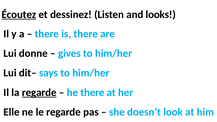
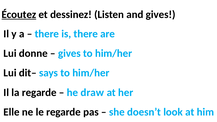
and looks: looks -> gives
regarde at (39, 92) underline: present -> none
he there: there -> draw
